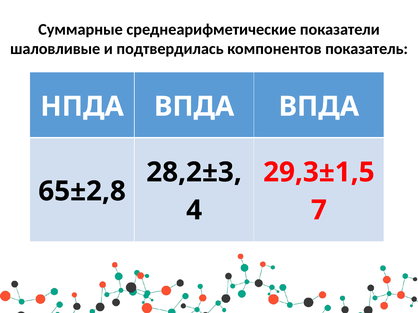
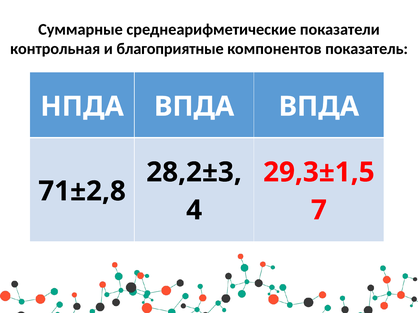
шаловливые: шаловливые -> контрольная
подтвердилась: подтвердилась -> благоприятные
65±2,8: 65±2,8 -> 71±2,8
